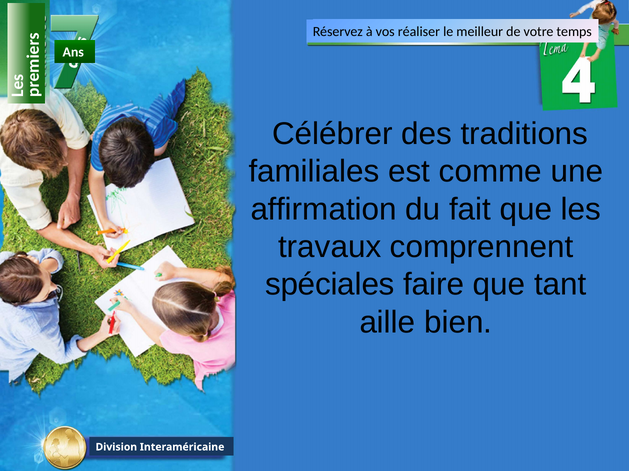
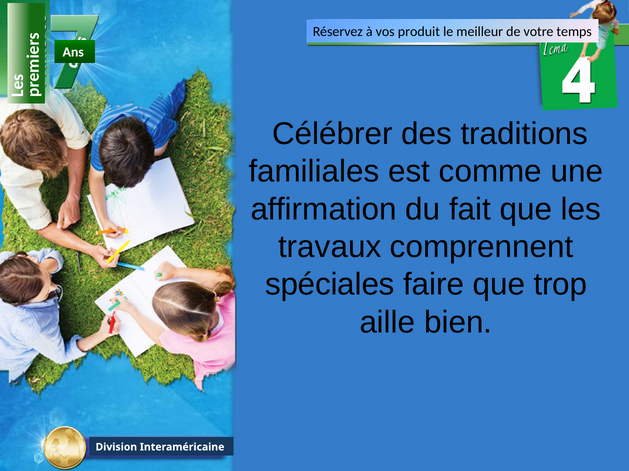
réaliser: réaliser -> produit
tant: tant -> trop
